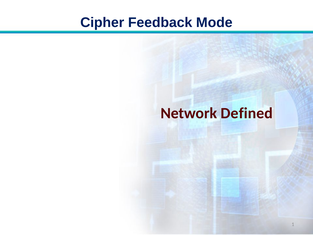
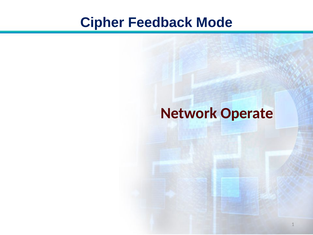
Defined: Defined -> Operate
